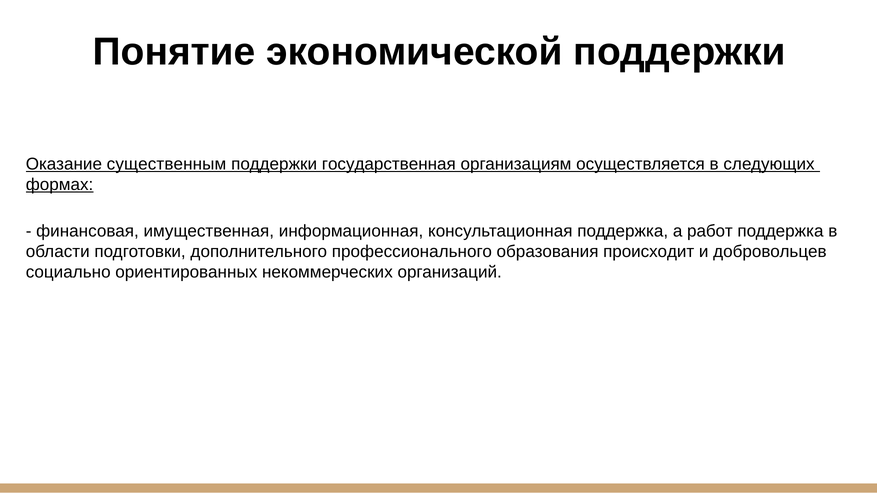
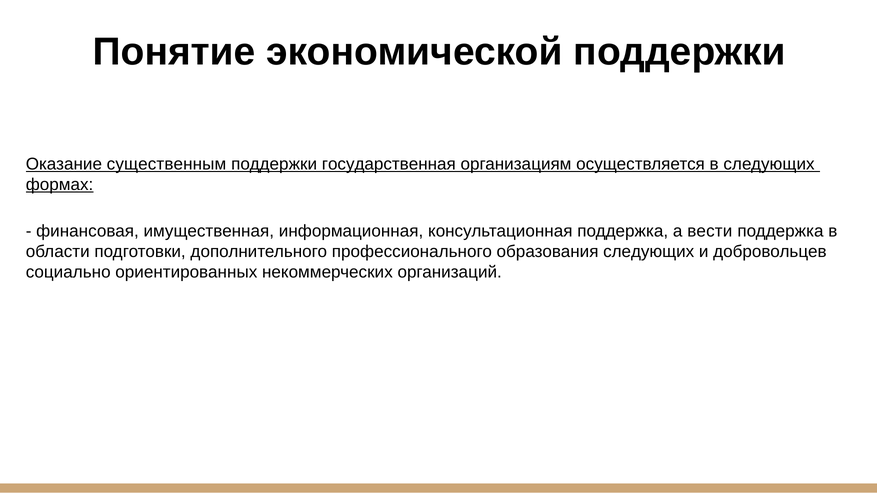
работ: работ -> вести
образования происходит: происходит -> следующих
